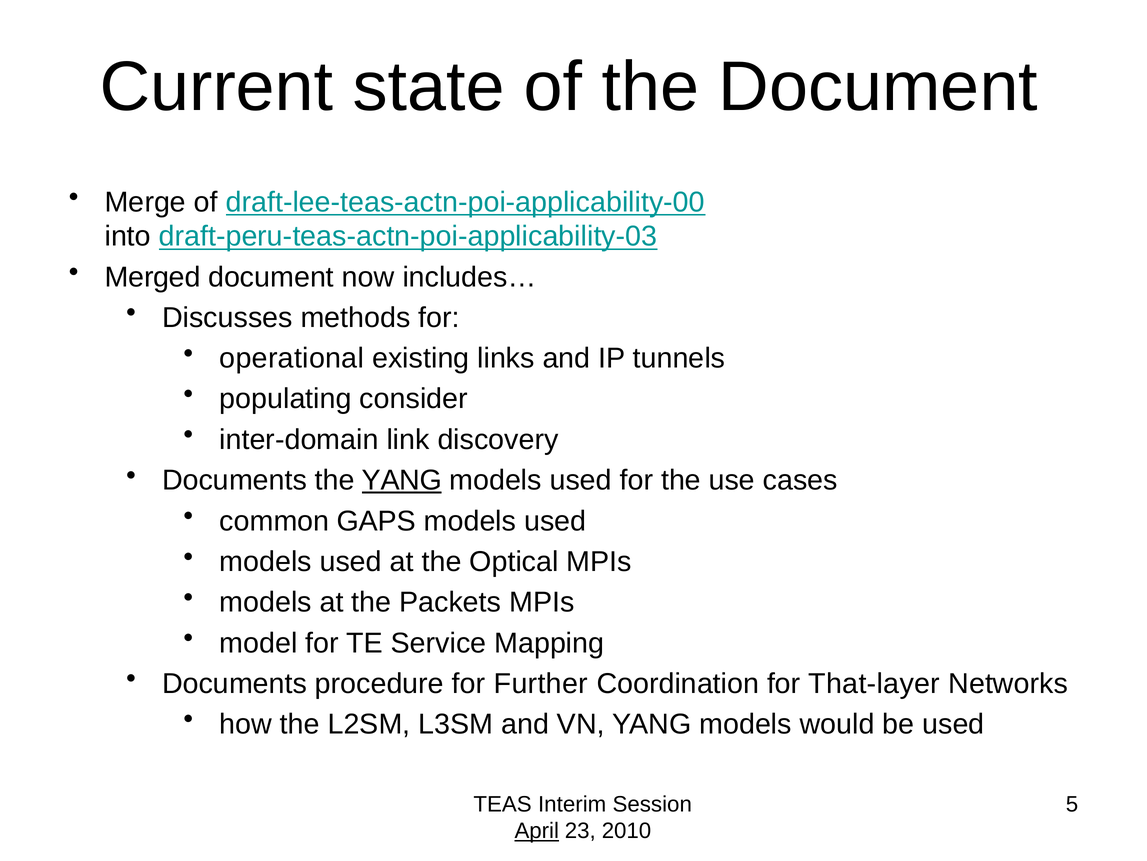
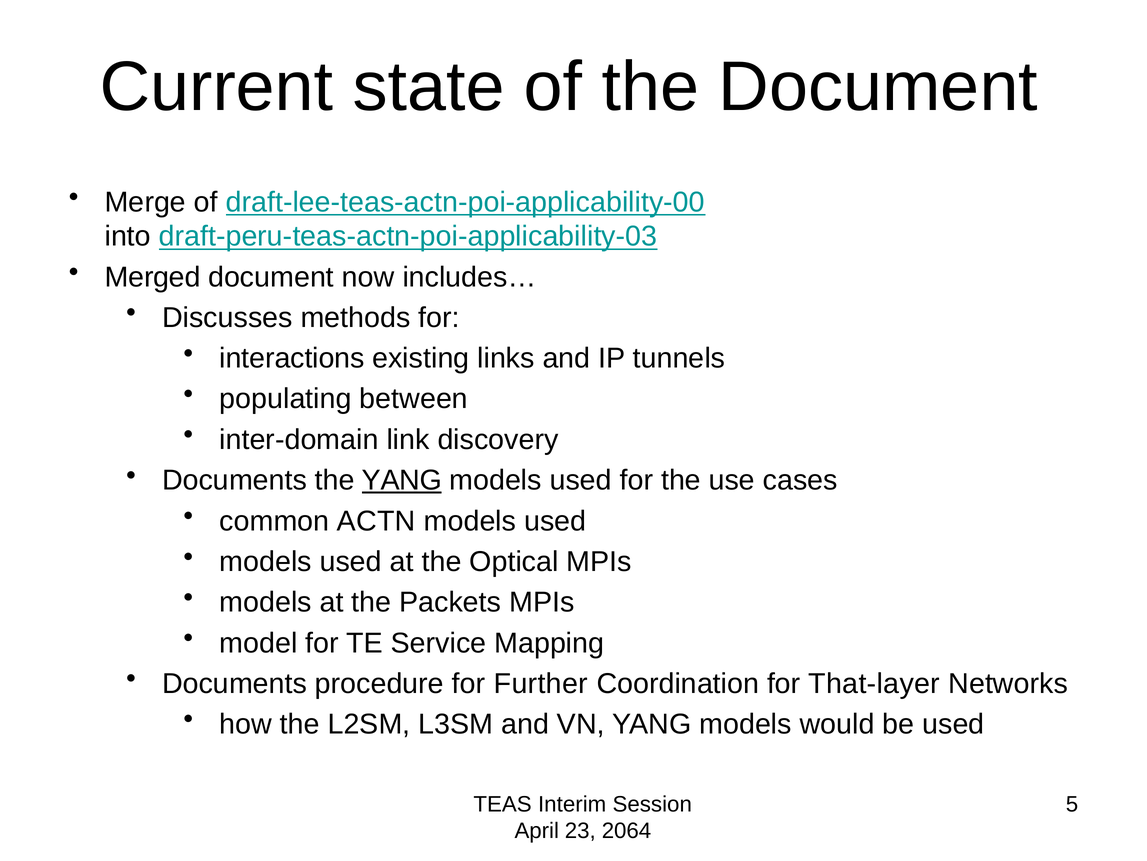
operational: operational -> interactions
consider: consider -> between
GAPS: GAPS -> ACTN
April underline: present -> none
2010: 2010 -> 2064
